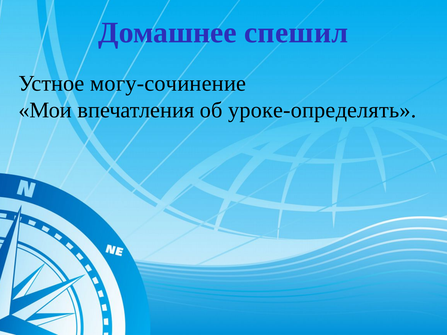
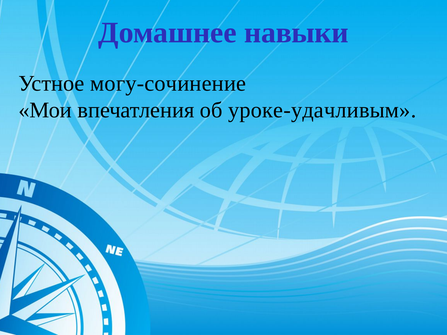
спешил: спешил -> навыки
уроке-определять: уроке-определять -> уроке-удачливым
